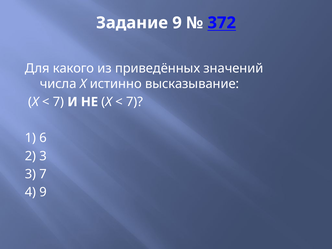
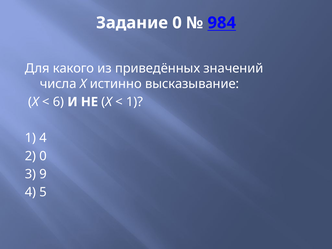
Задание 9: 9 -> 0
372: 372 -> 984
7 at (58, 102): 7 -> 6
7 at (134, 102): 7 -> 1
1 6: 6 -> 4
2 3: 3 -> 0
3 7: 7 -> 9
4 9: 9 -> 5
